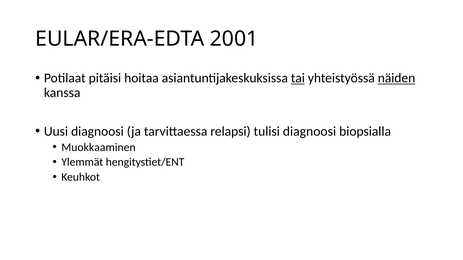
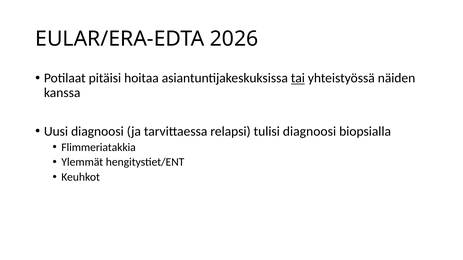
2001: 2001 -> 2026
näiden underline: present -> none
Muokkaaminen: Muokkaaminen -> Flimmeriatakkia
